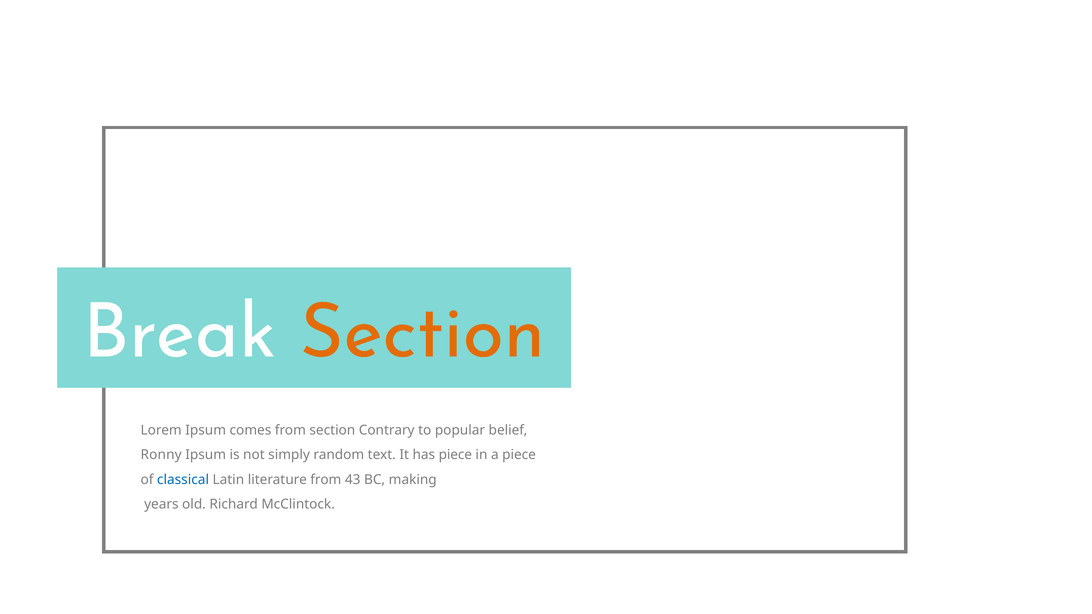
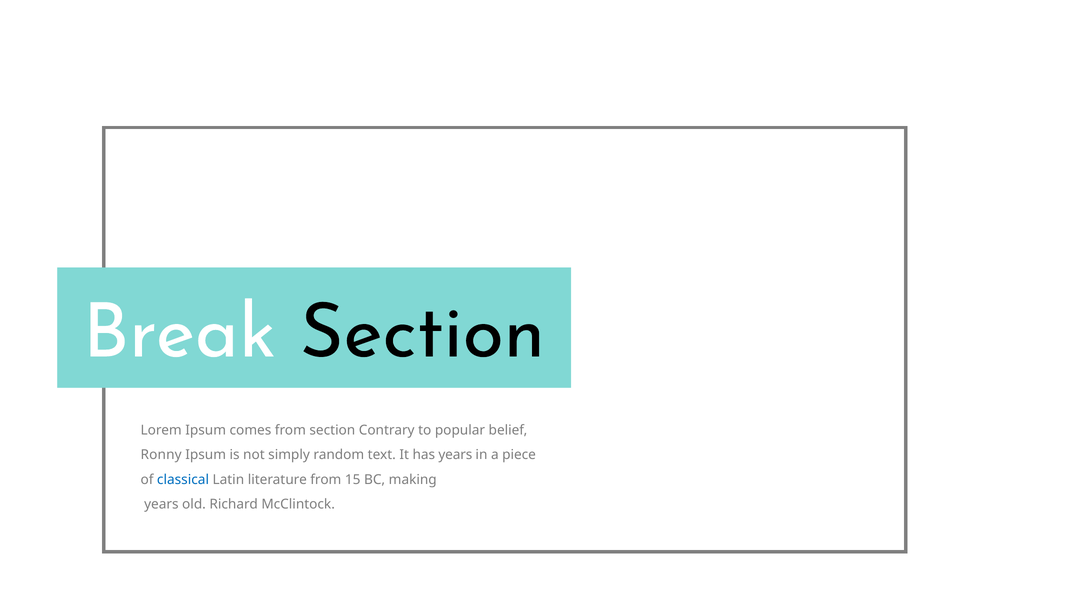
Section at (422, 332) colour: orange -> black
has piece: piece -> years
43: 43 -> 15
